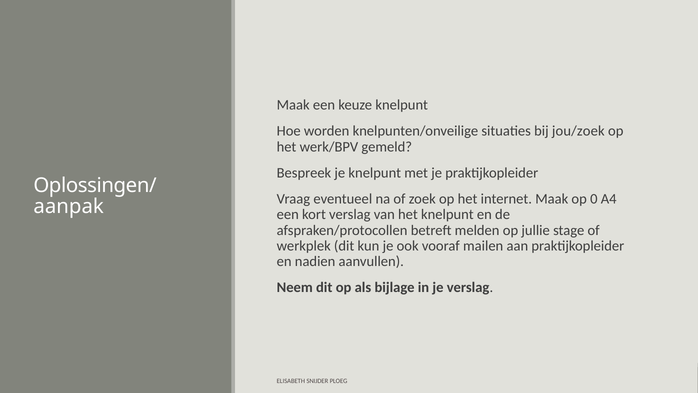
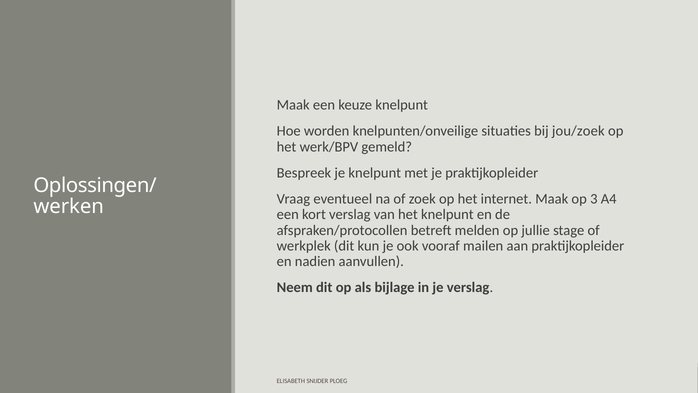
0: 0 -> 3
aanpak: aanpak -> werken
